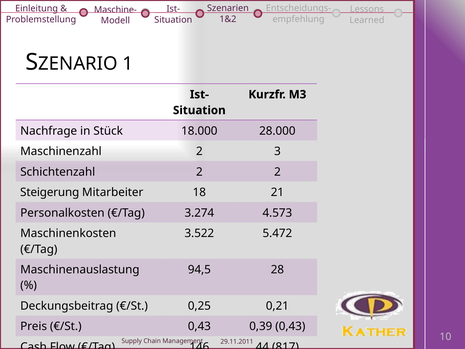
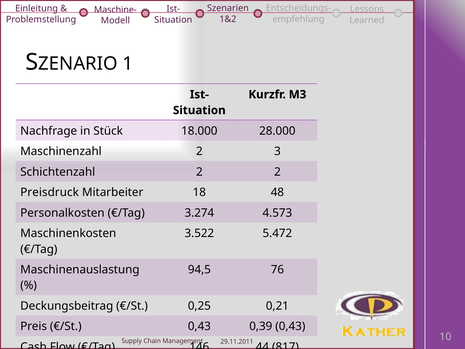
Steigerung: Steigerung -> Preisdruck
21: 21 -> 48
28: 28 -> 76
